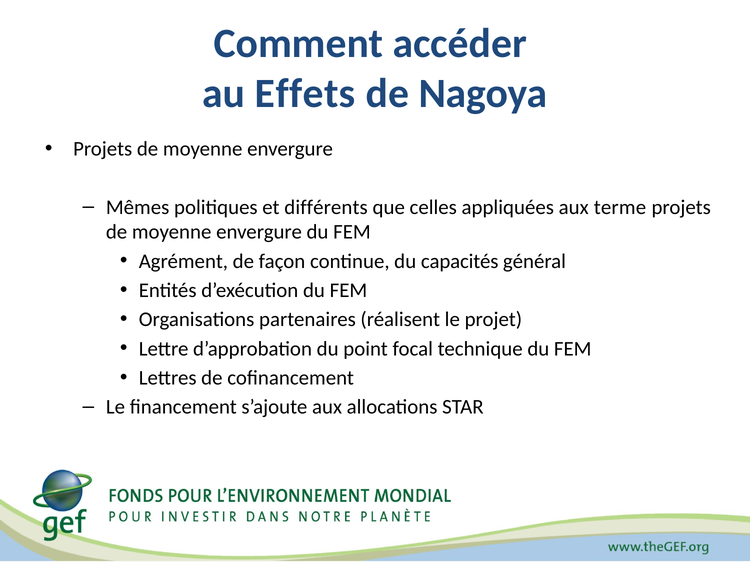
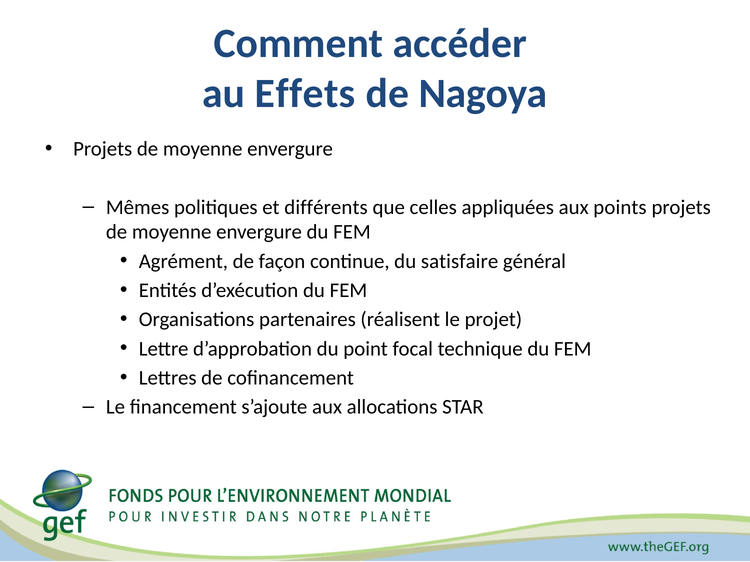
terme: terme -> points
capacités: capacités -> satisfaire
